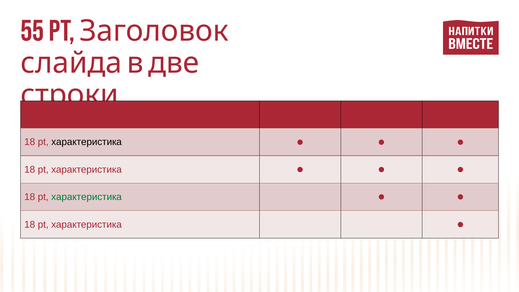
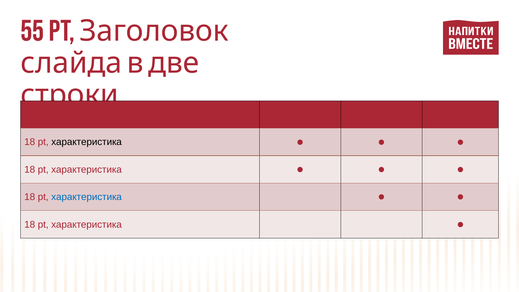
характеристика at (87, 197) colour: green -> blue
